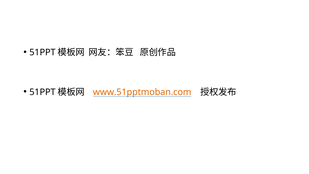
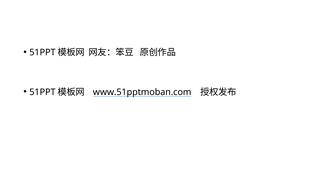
www.51pptmoban.com colour: orange -> black
